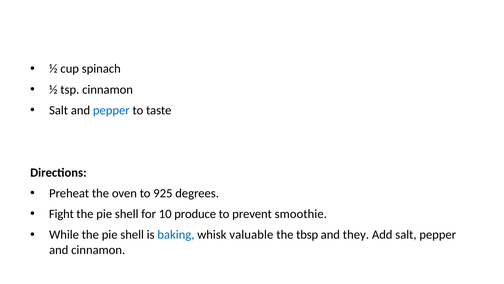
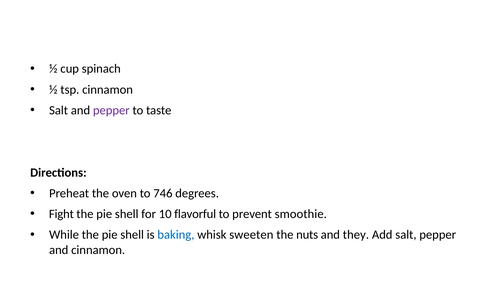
pepper at (111, 110) colour: blue -> purple
925: 925 -> 746
produce: produce -> flavorful
valuable: valuable -> sweeten
tbsp: tbsp -> nuts
